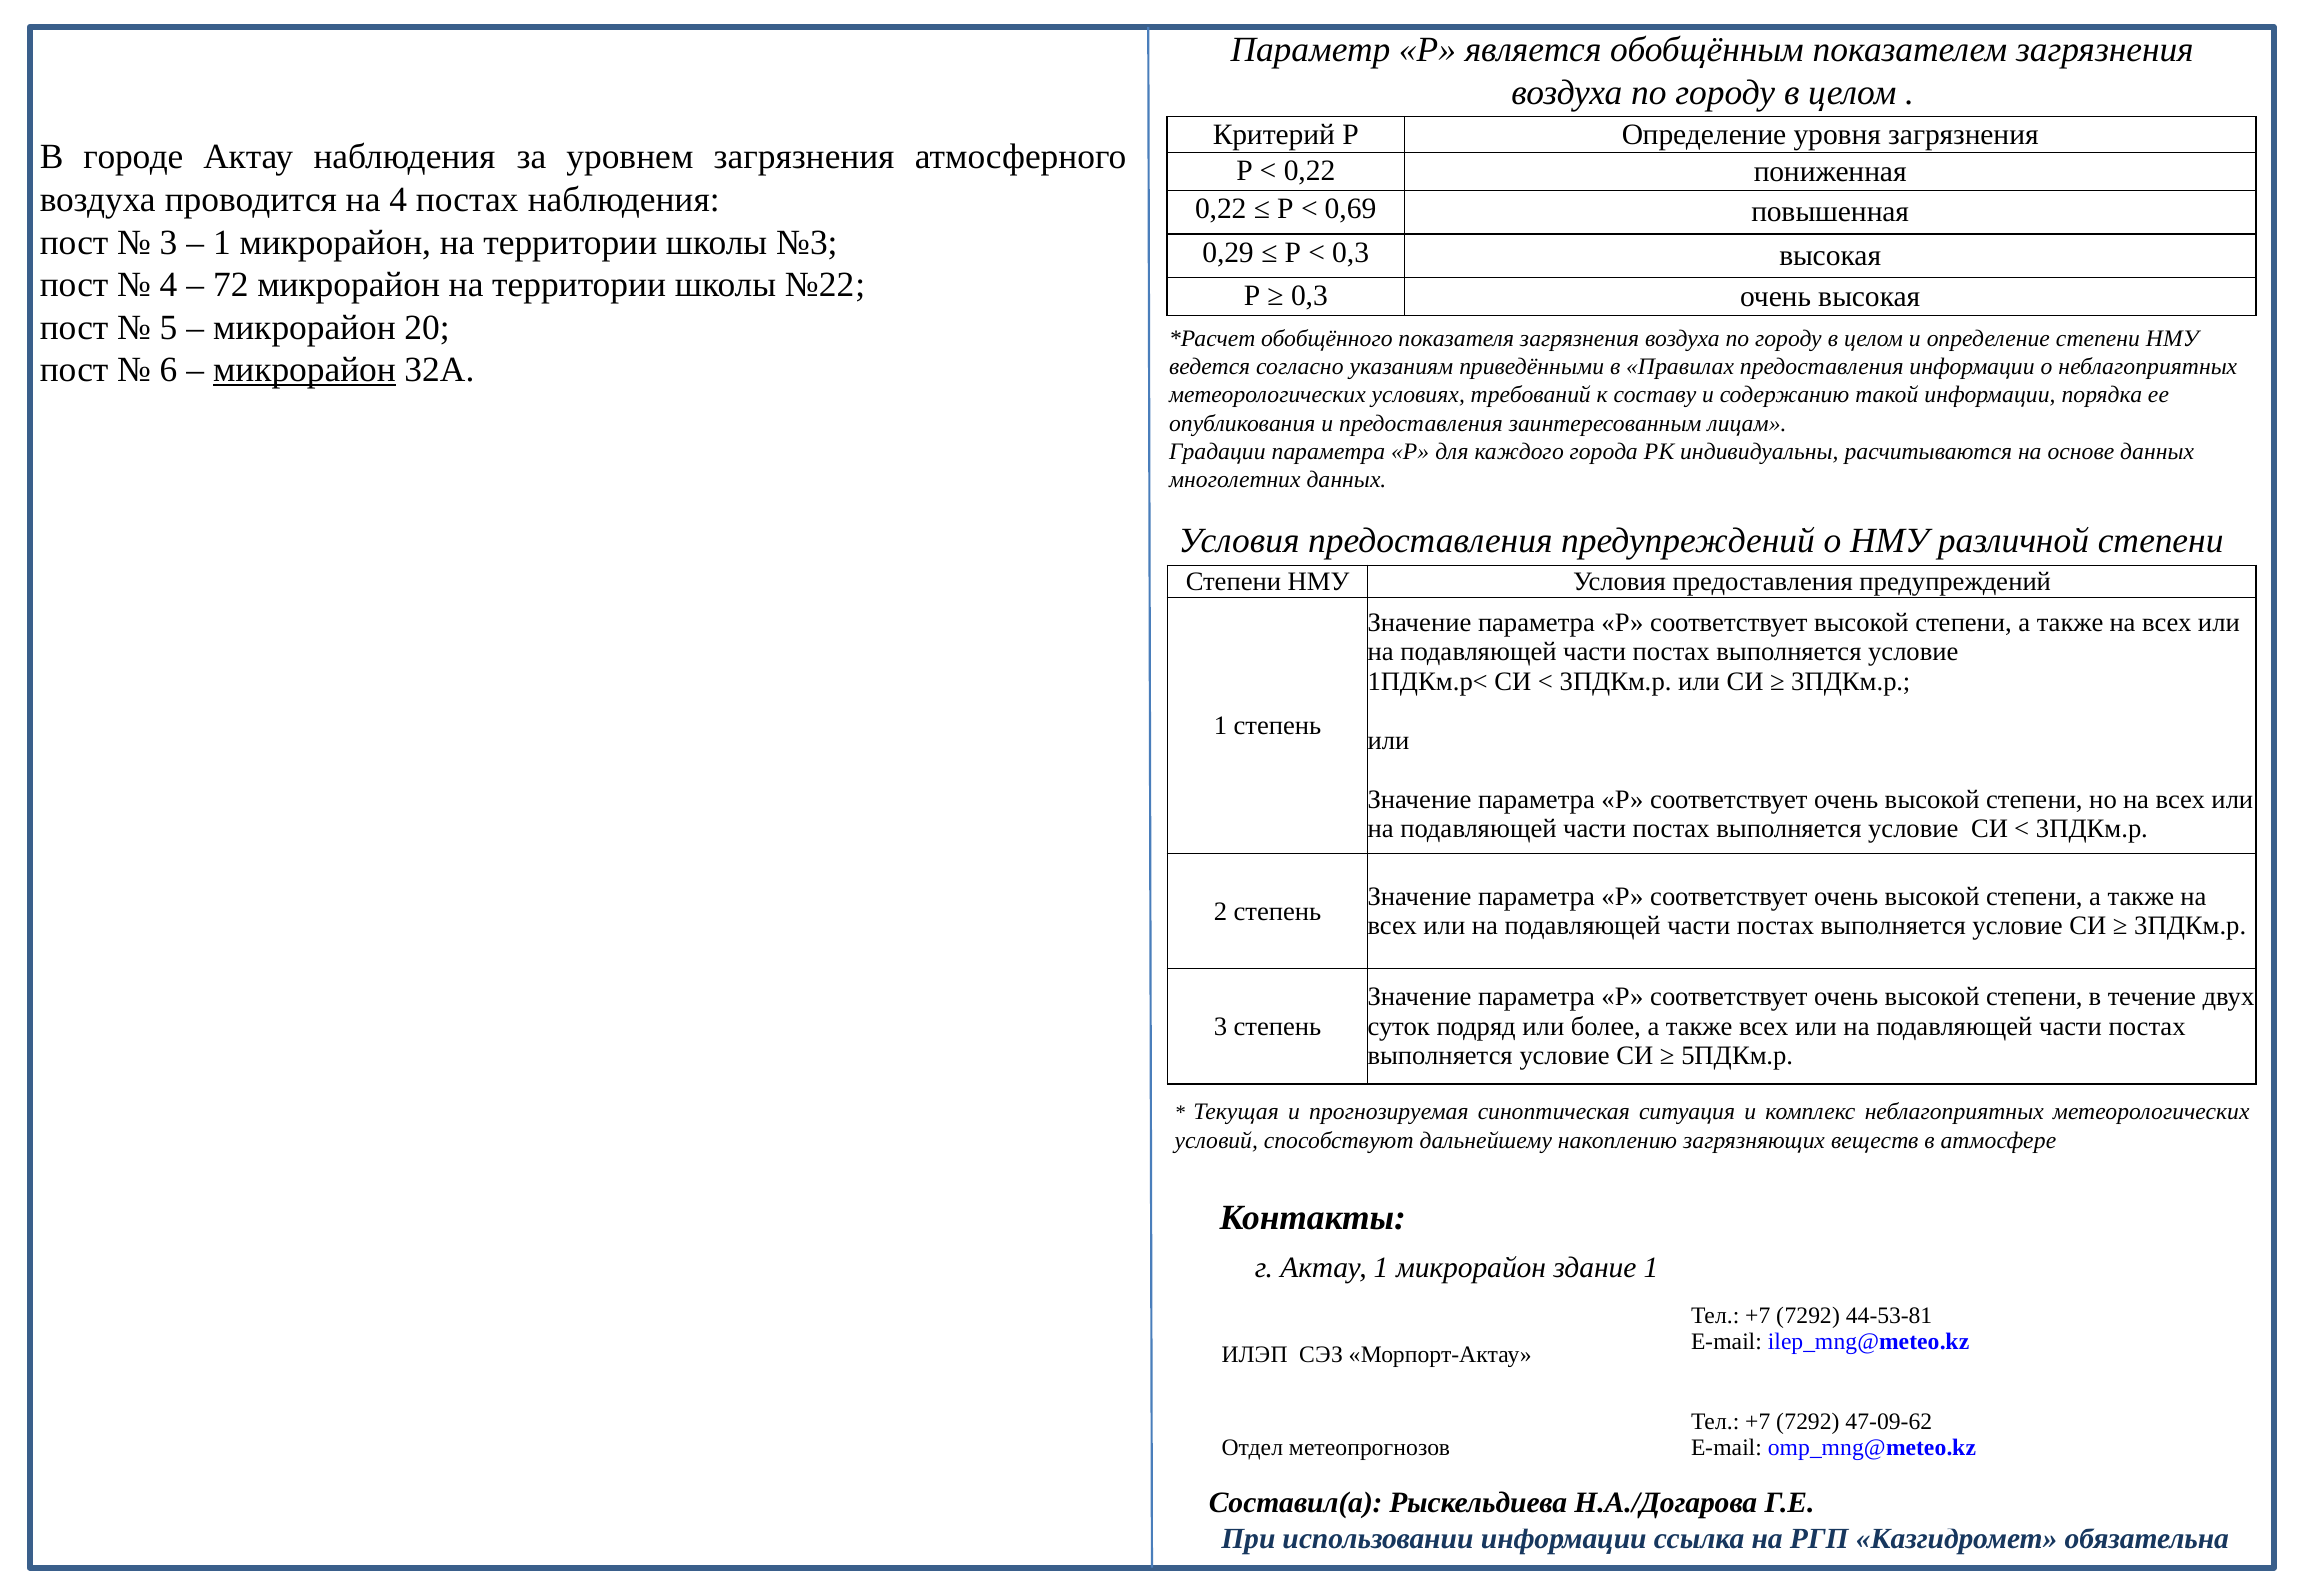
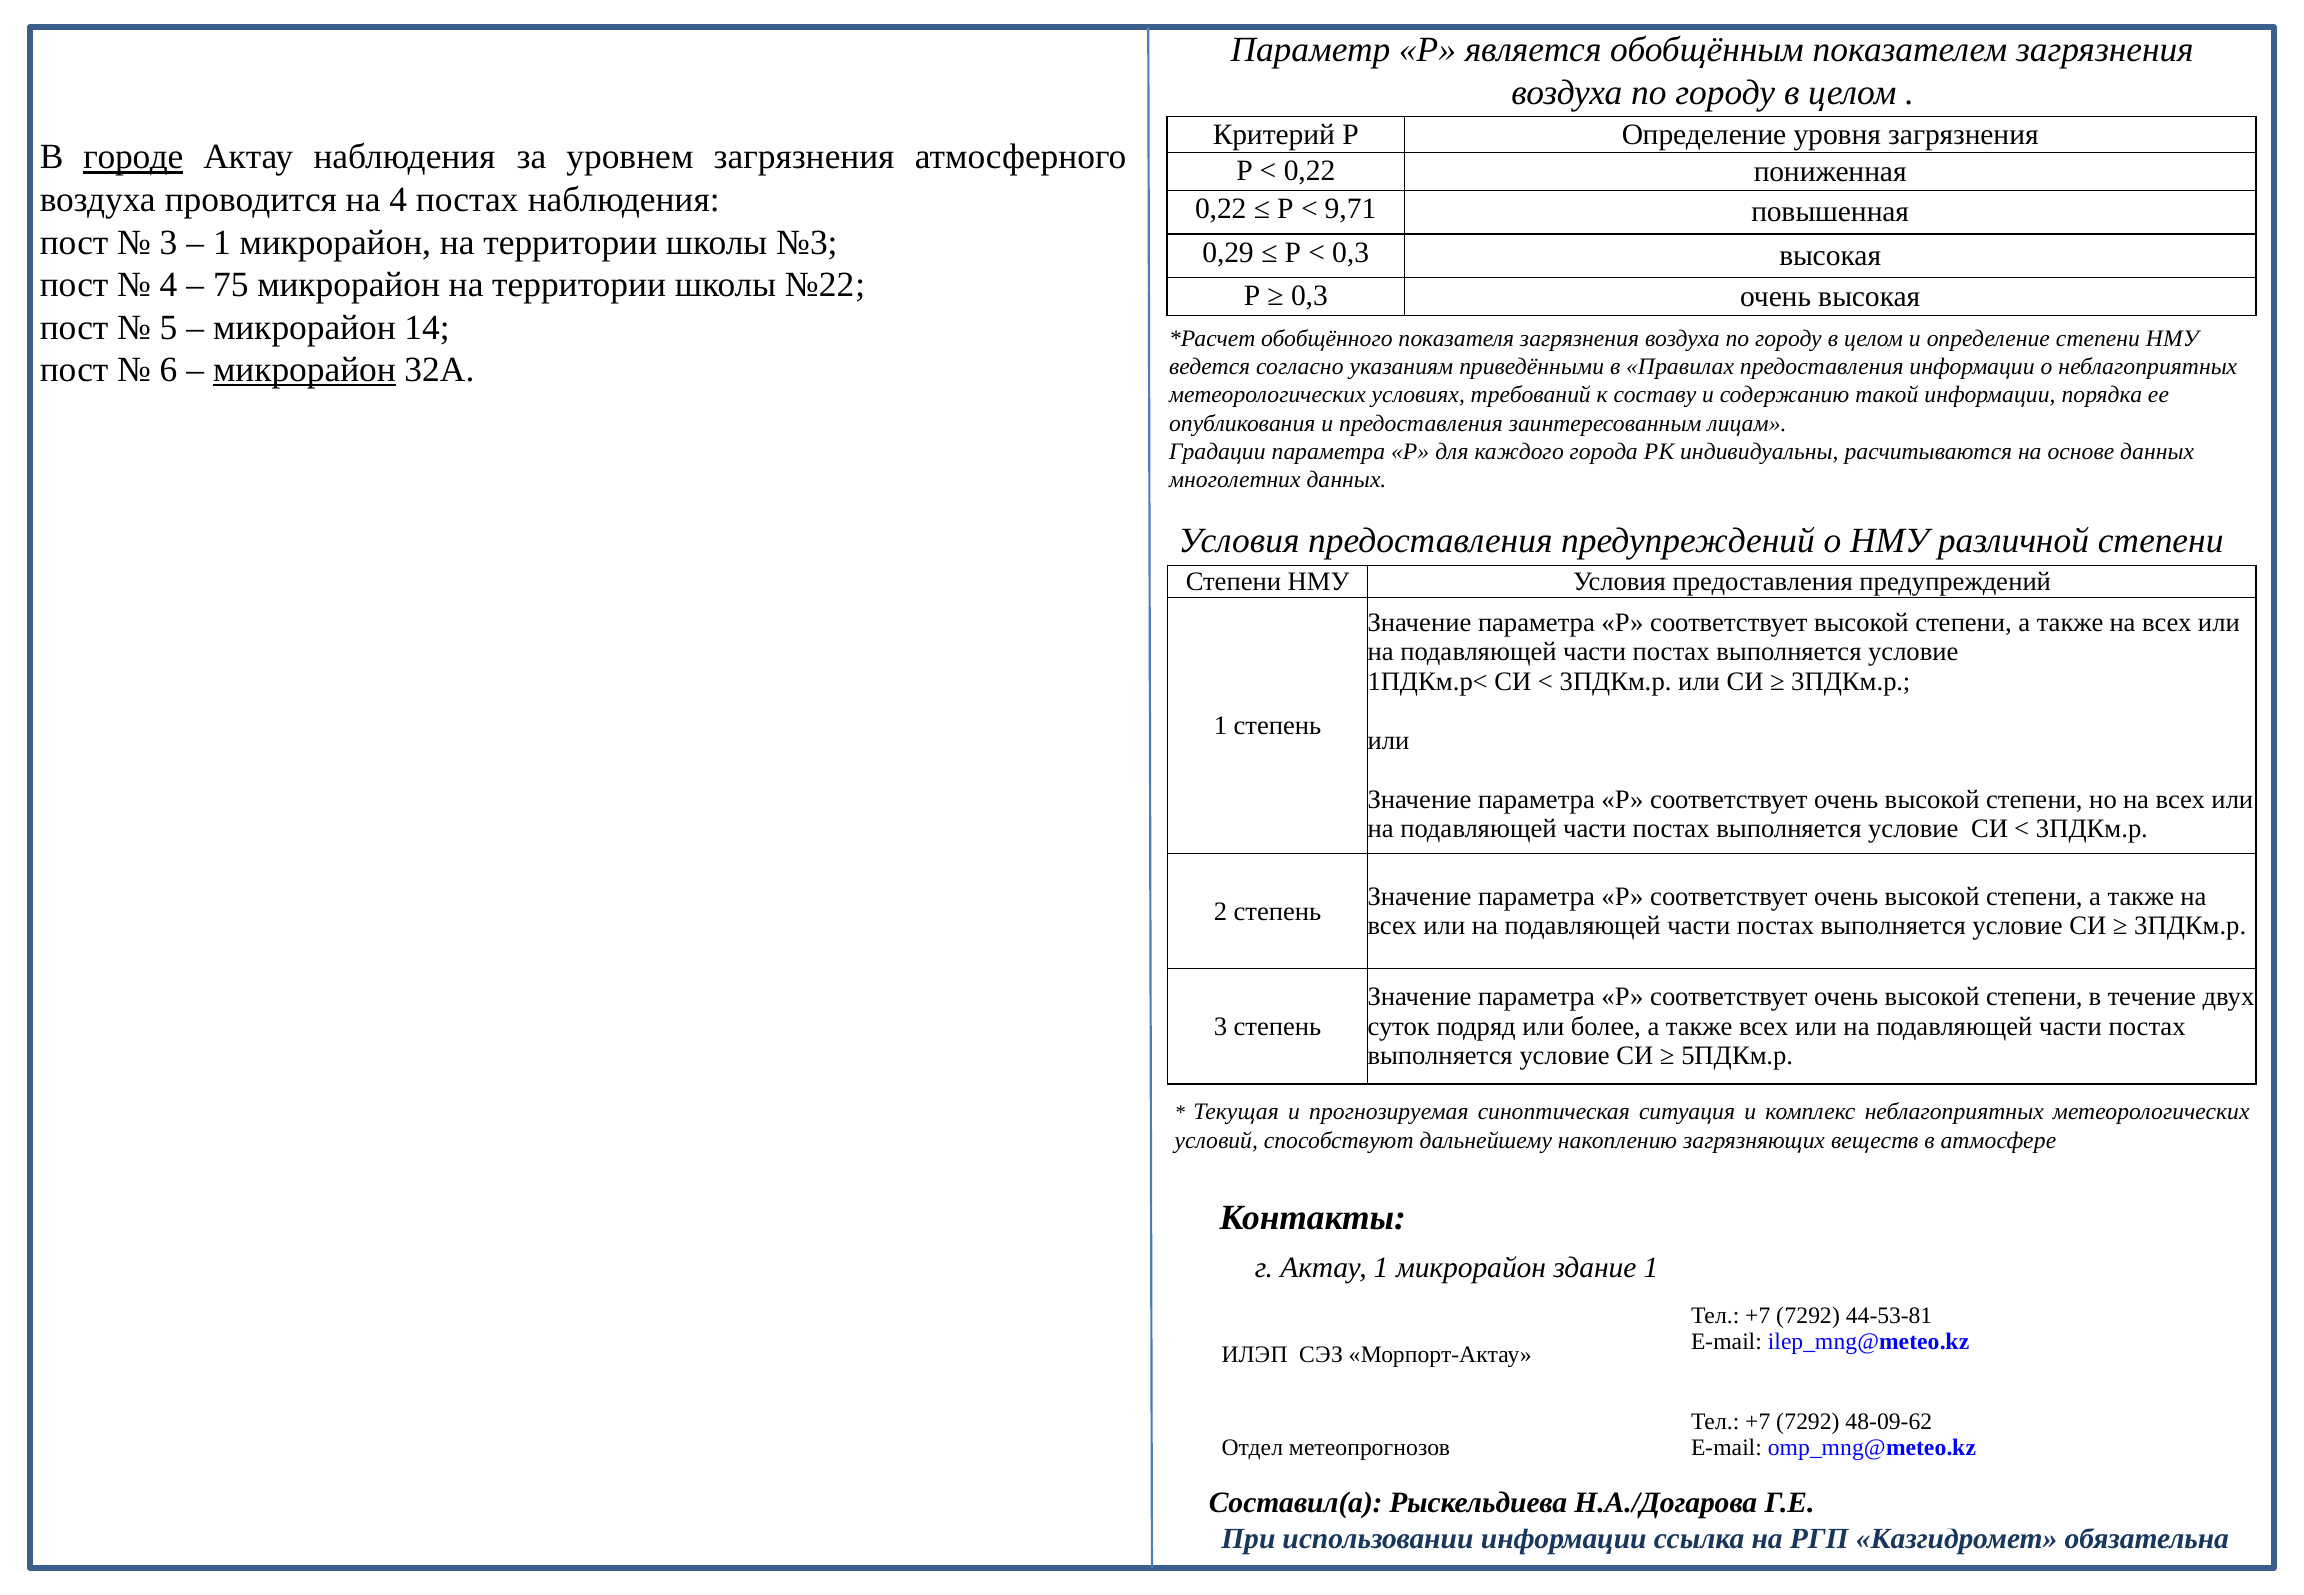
городе underline: none -> present
0,69: 0,69 -> 9,71
72: 72 -> 75
20: 20 -> 14
47-09-62: 47-09-62 -> 48-09-62
